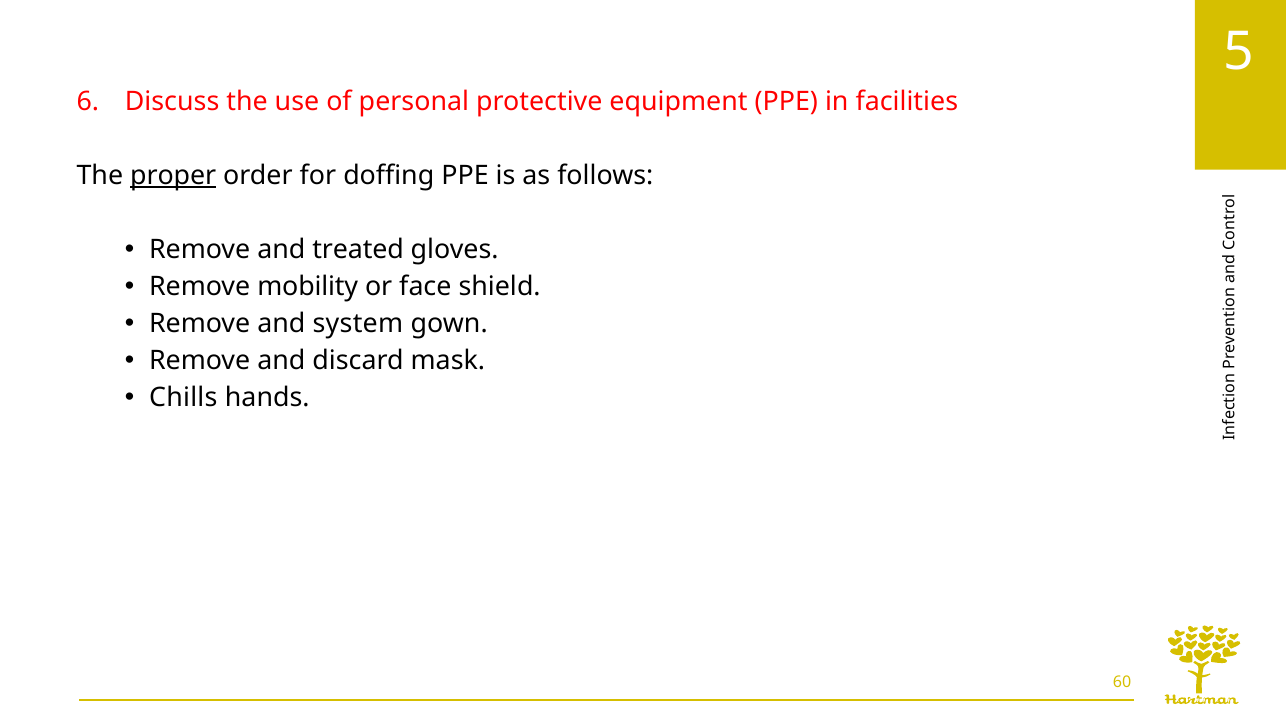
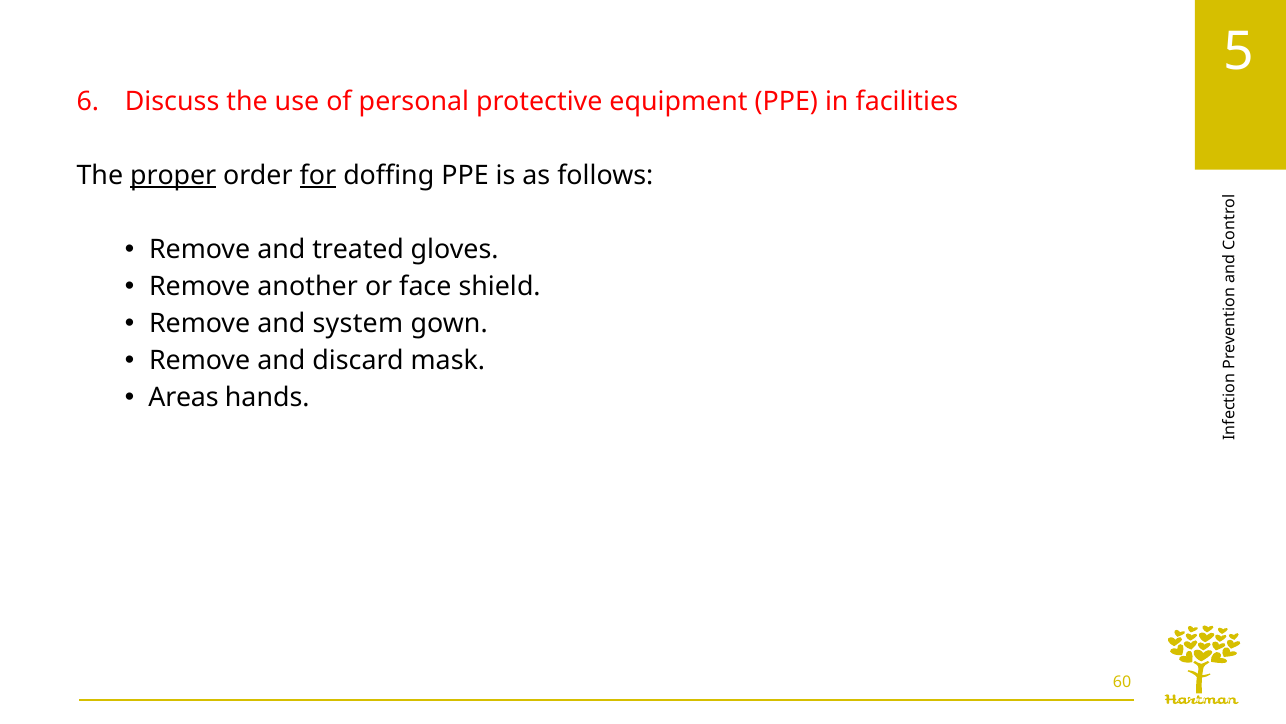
for underline: none -> present
mobility: mobility -> another
Chills: Chills -> Areas
